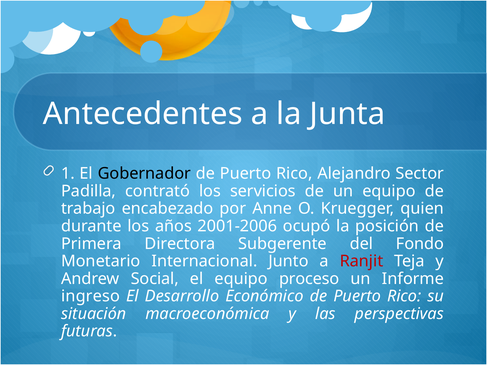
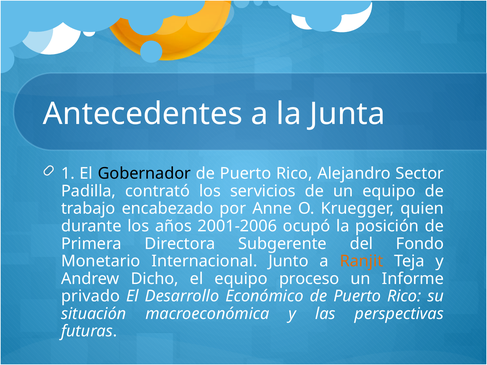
Ranjit colour: red -> orange
Social: Social -> Dicho
ingreso: ingreso -> privado
